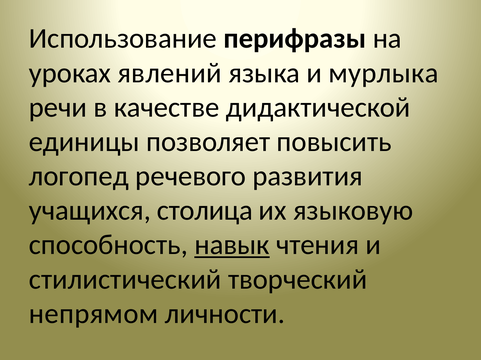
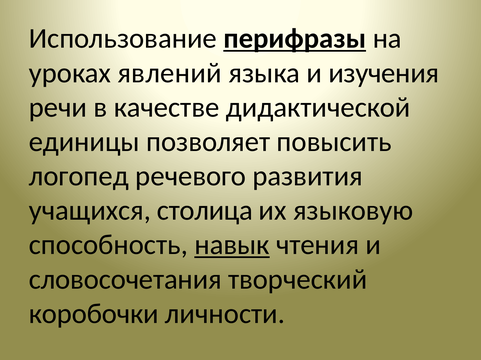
перифразы underline: none -> present
мурлыка: мурлыка -> изучения
стилистический: стилистический -> словосочетания
непрямом: непрямом -> коробочки
